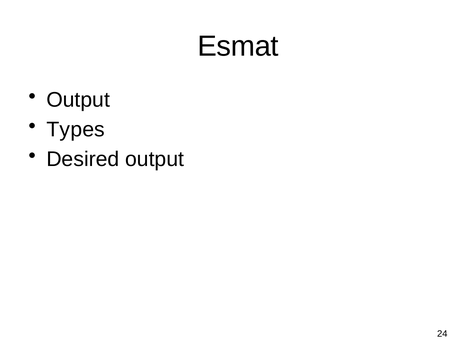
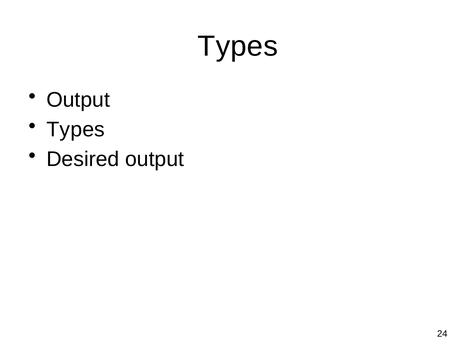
Esmat at (238, 46): Esmat -> Types
